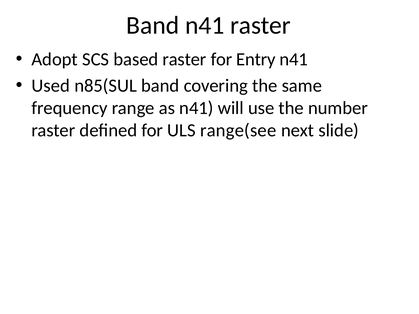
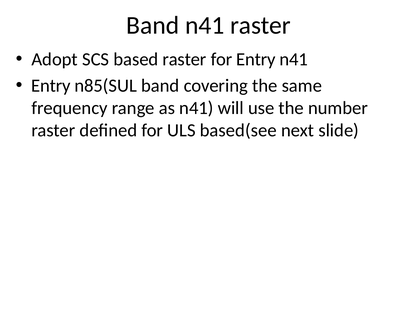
Used at (51, 86): Used -> Entry
range(see: range(see -> based(see
